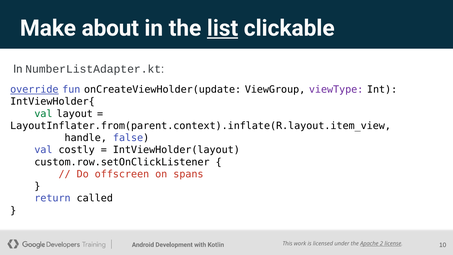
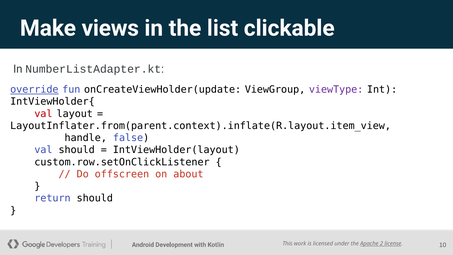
about: about -> views
list underline: present -> none
val at (43, 114) colour: green -> red
val costly: costly -> should
spans: spans -> about
return called: called -> should
